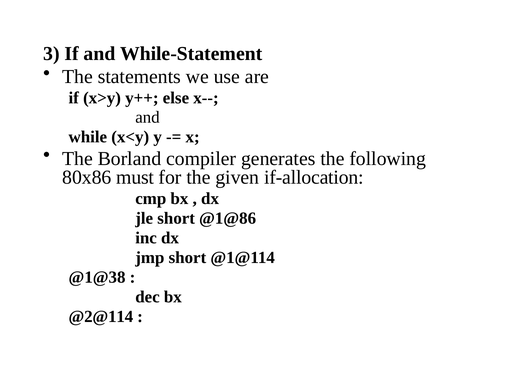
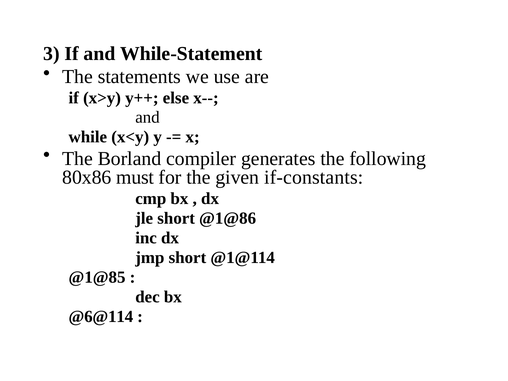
if-allocation: if-allocation -> if-constants
@1@38: @1@38 -> @1@85
@2@114: @2@114 -> @6@114
